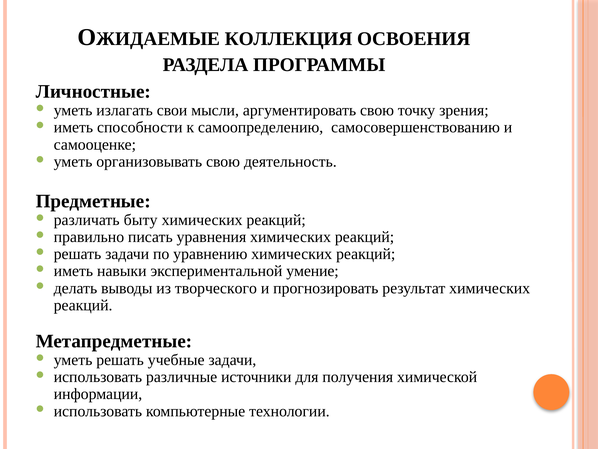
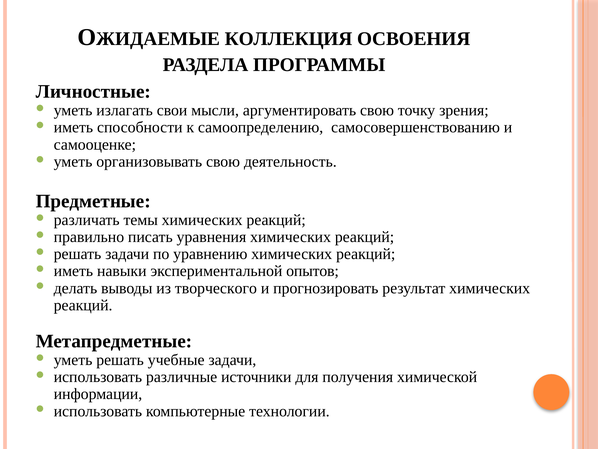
быту: быту -> темы
умение: умение -> опытов
